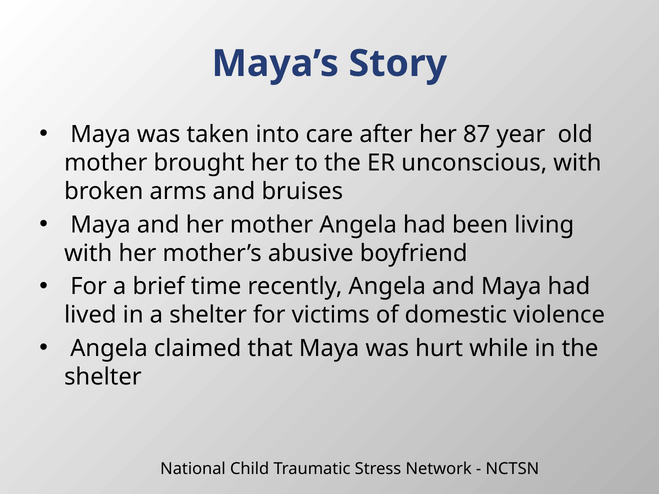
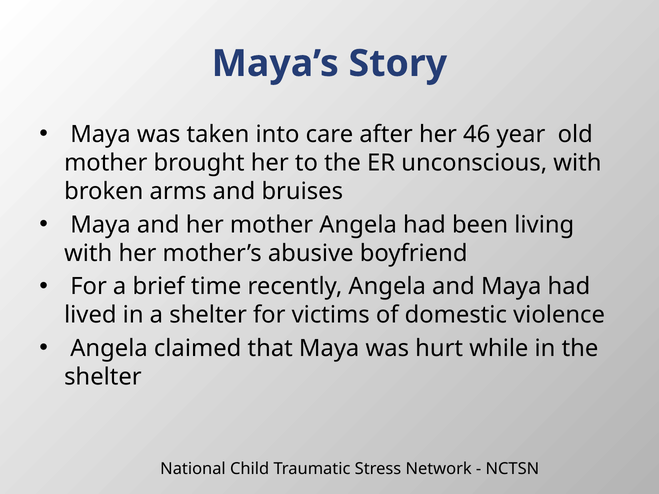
87: 87 -> 46
